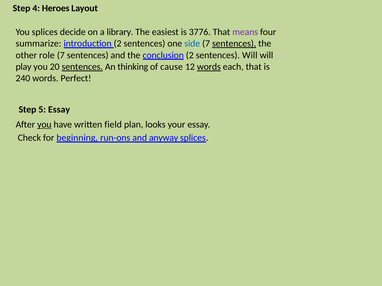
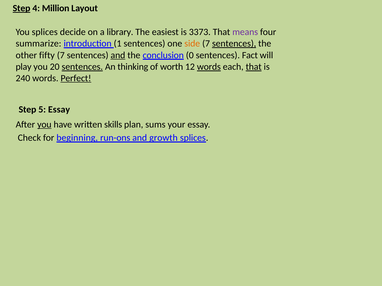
Step at (22, 8) underline: none -> present
Heroes: Heroes -> Million
3776: 3776 -> 3373
introduction 2: 2 -> 1
side colour: blue -> orange
role: role -> fifty
and at (118, 55) underline: none -> present
conclusion 2: 2 -> 0
sentences Will: Will -> Fact
cause: cause -> worth
that at (254, 67) underline: none -> present
Perfect underline: none -> present
field: field -> skills
looks: looks -> sums
anyway: anyway -> growth
